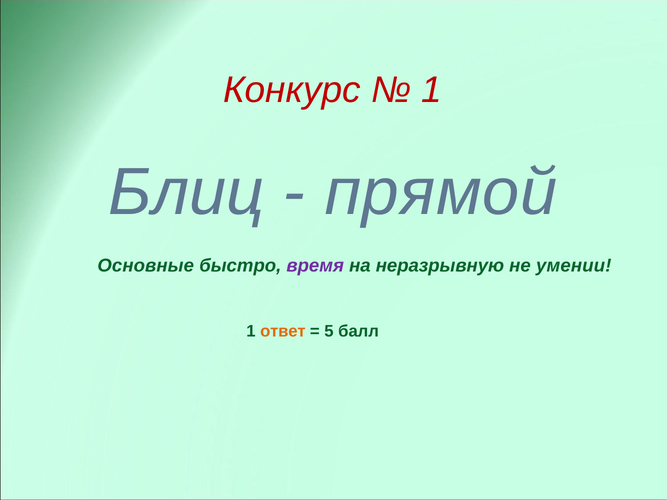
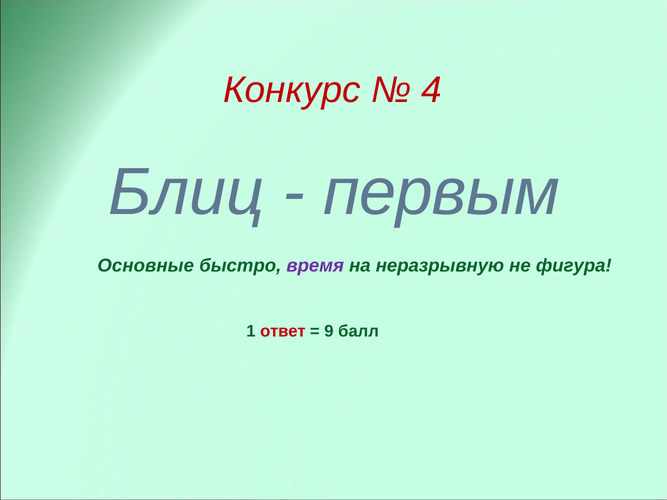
1 at (432, 90): 1 -> 4
прямой: прямой -> первым
умении: умении -> фигура
ответ colour: orange -> red
5: 5 -> 9
